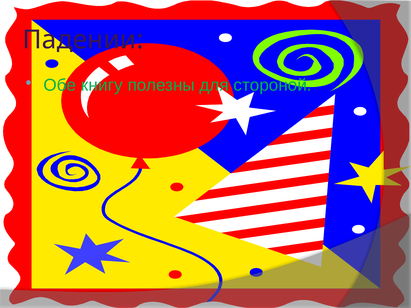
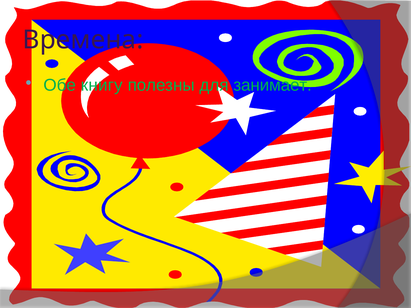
Падении: Падении -> Времена
стороной: стороной -> занимает
